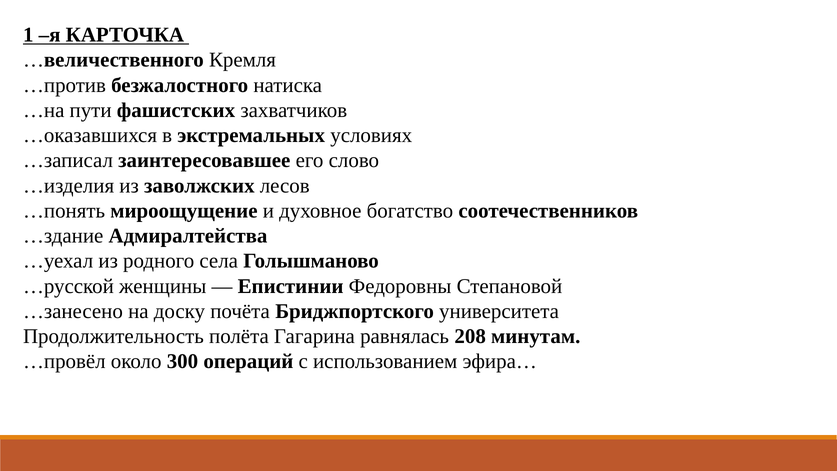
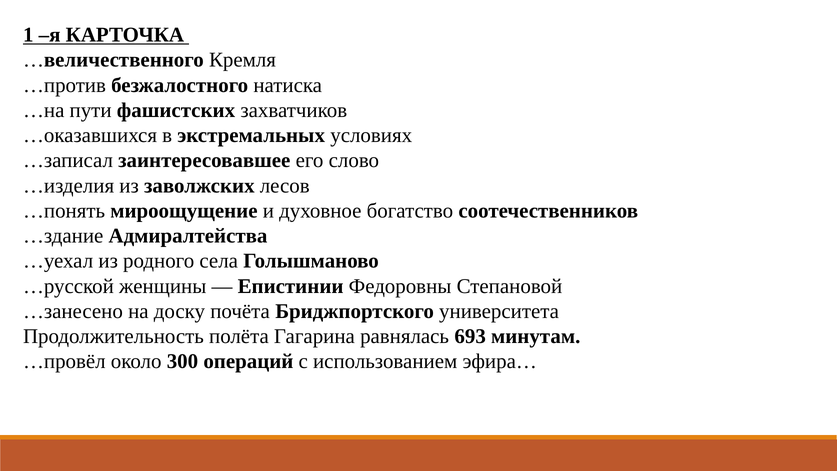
208: 208 -> 693
